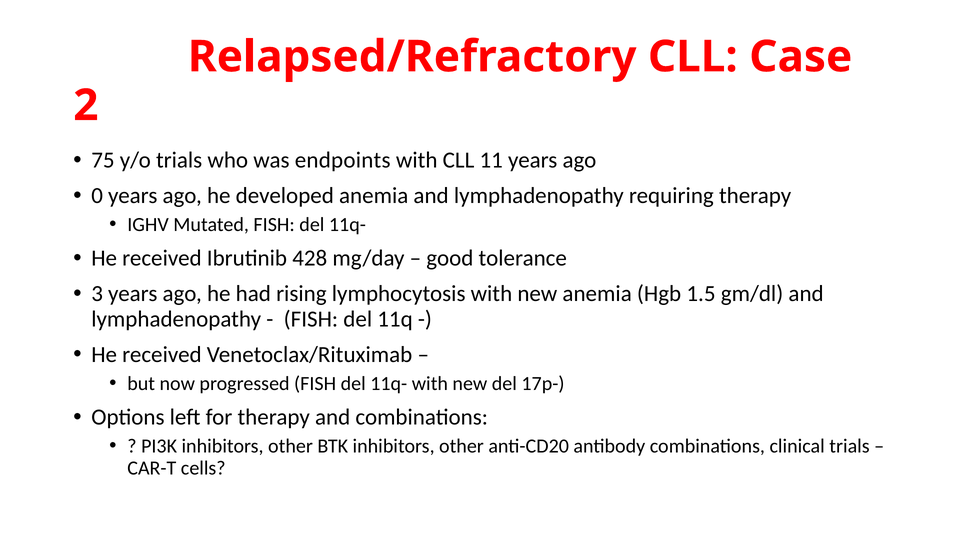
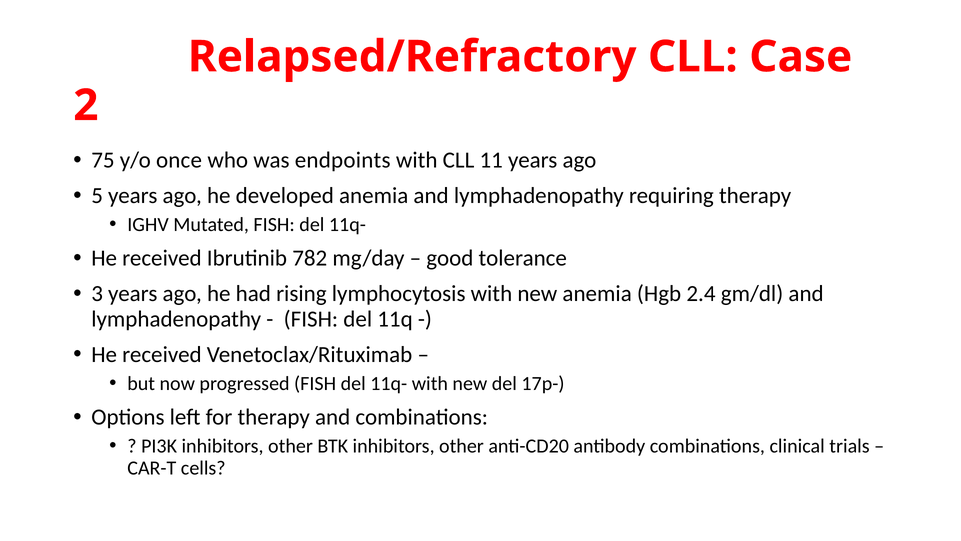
y/o trials: trials -> once
0: 0 -> 5
428: 428 -> 782
1.5: 1.5 -> 2.4
